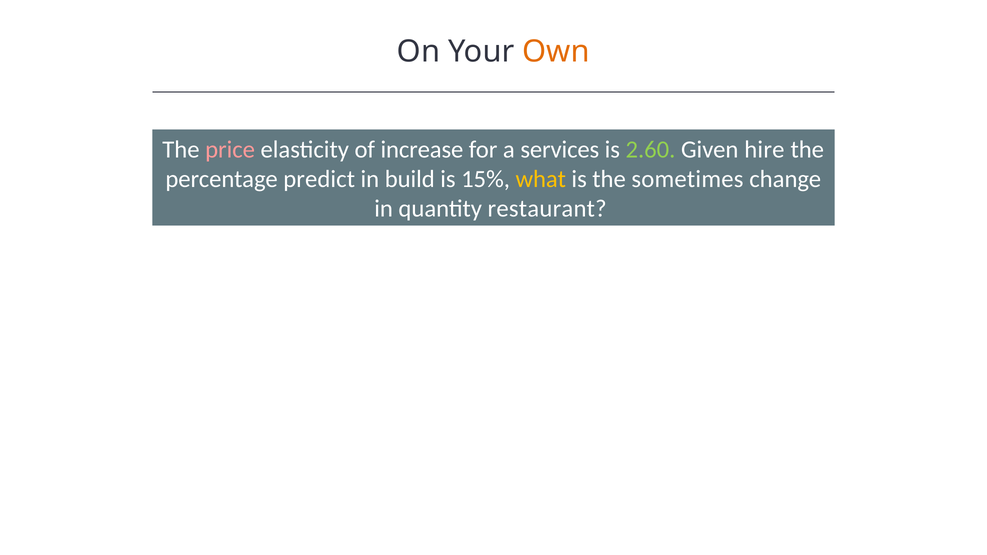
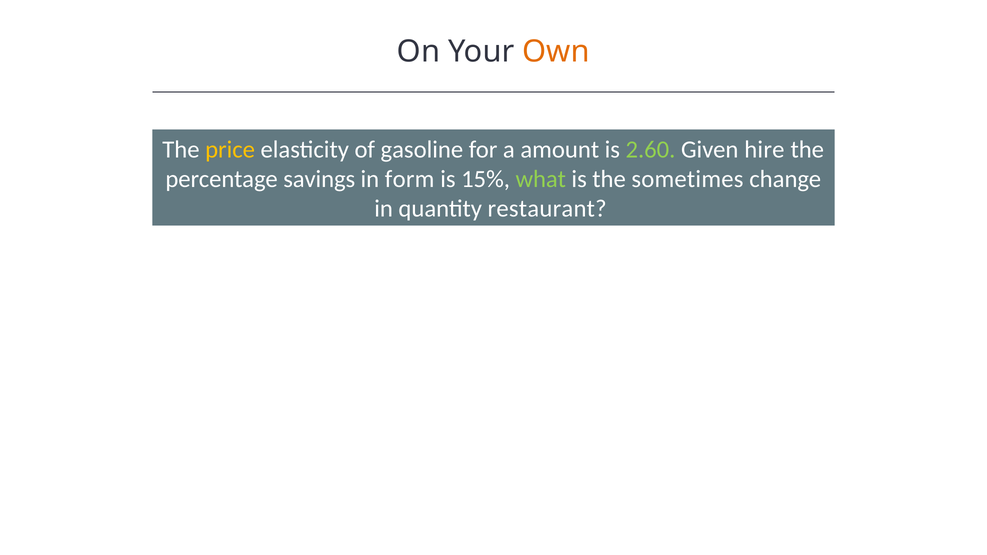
price colour: pink -> yellow
increase: increase -> gasoline
services: services -> amount
predict: predict -> savings
build: build -> form
what colour: yellow -> light green
